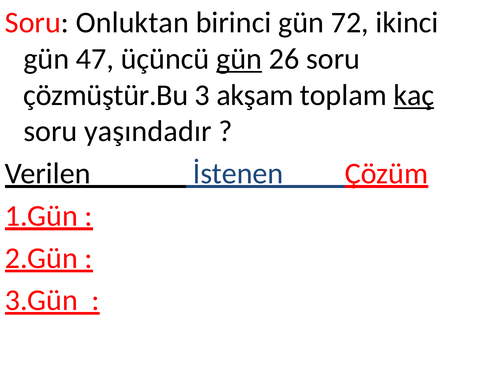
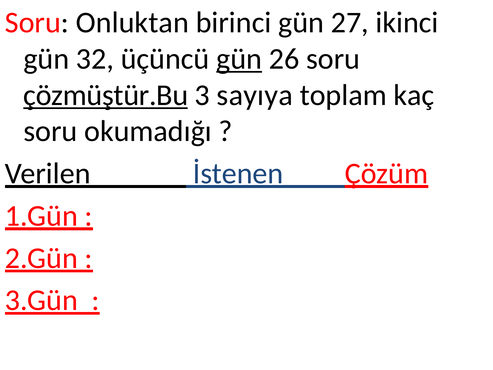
72: 72 -> 27
47: 47 -> 32
çözmüştür.Bu underline: none -> present
akşam: akşam -> sayıya
kaç underline: present -> none
yaşındadır: yaşındadır -> okumadığı
